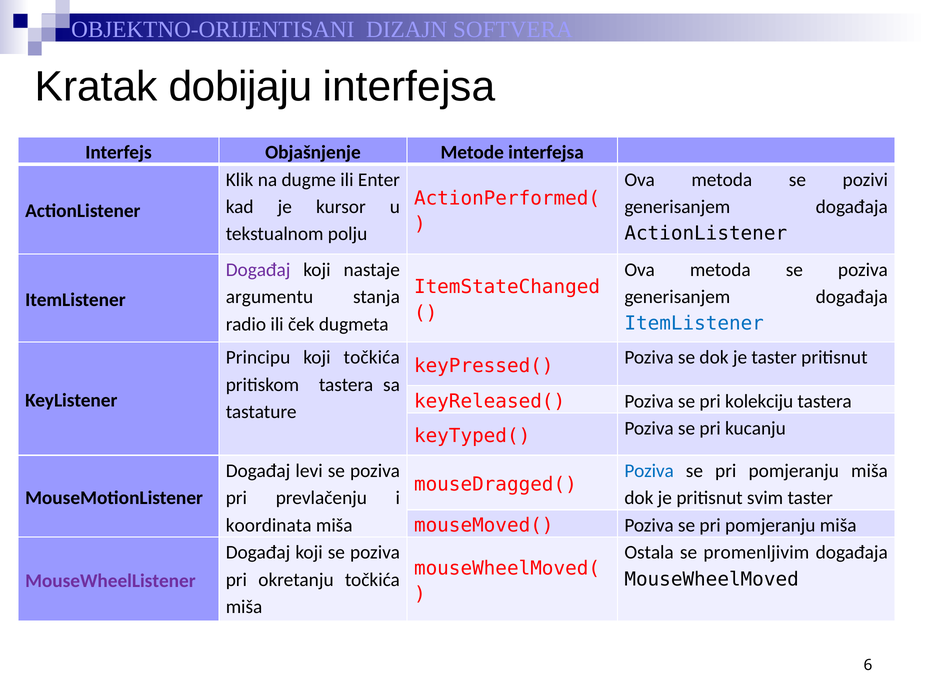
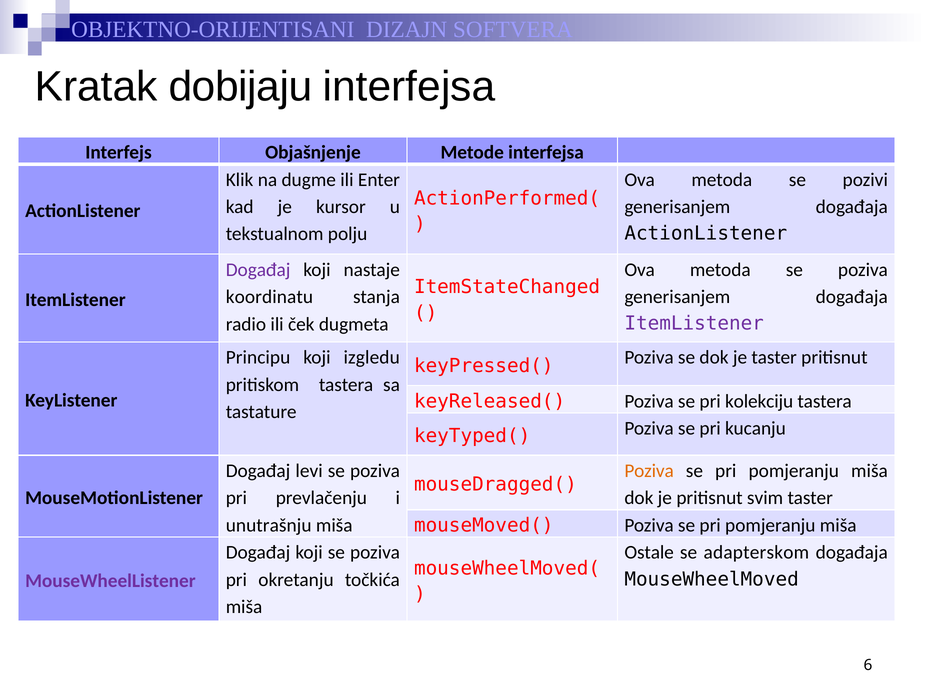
argumentu: argumentu -> koordinatu
ItemListener at (694, 324) colour: blue -> purple
koji točkića: točkića -> izgledu
Poziva at (649, 471) colour: blue -> orange
koordinata: koordinata -> unutrašnju
Ostala: Ostala -> Ostale
promenljivim: promenljivim -> adapterskom
